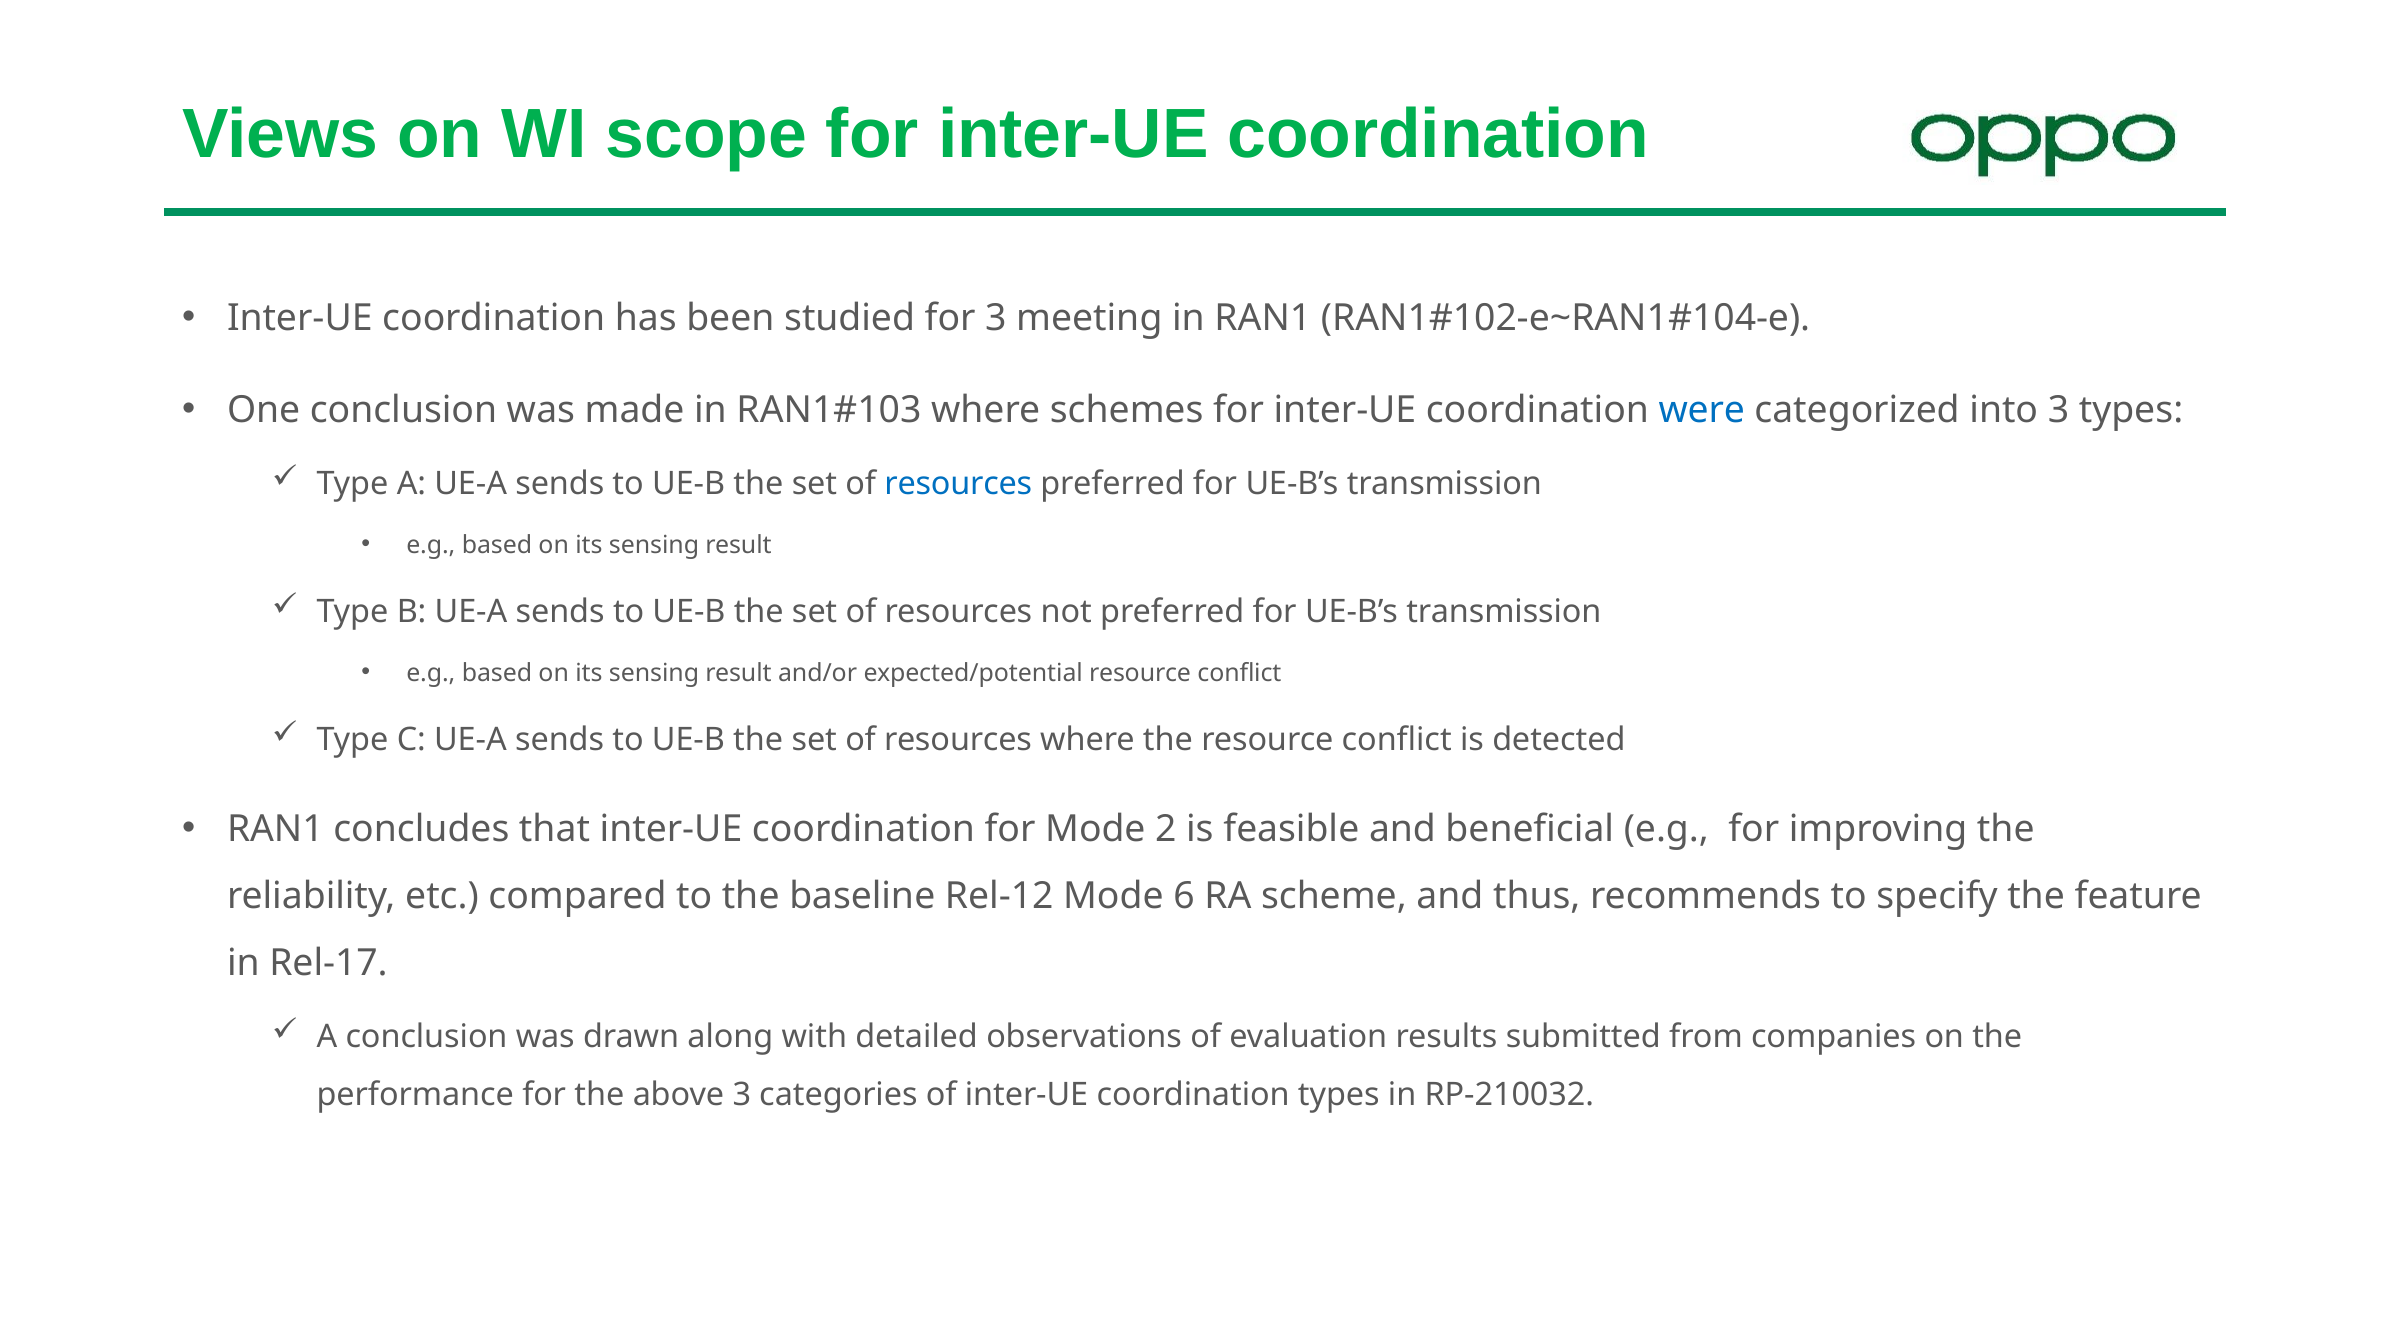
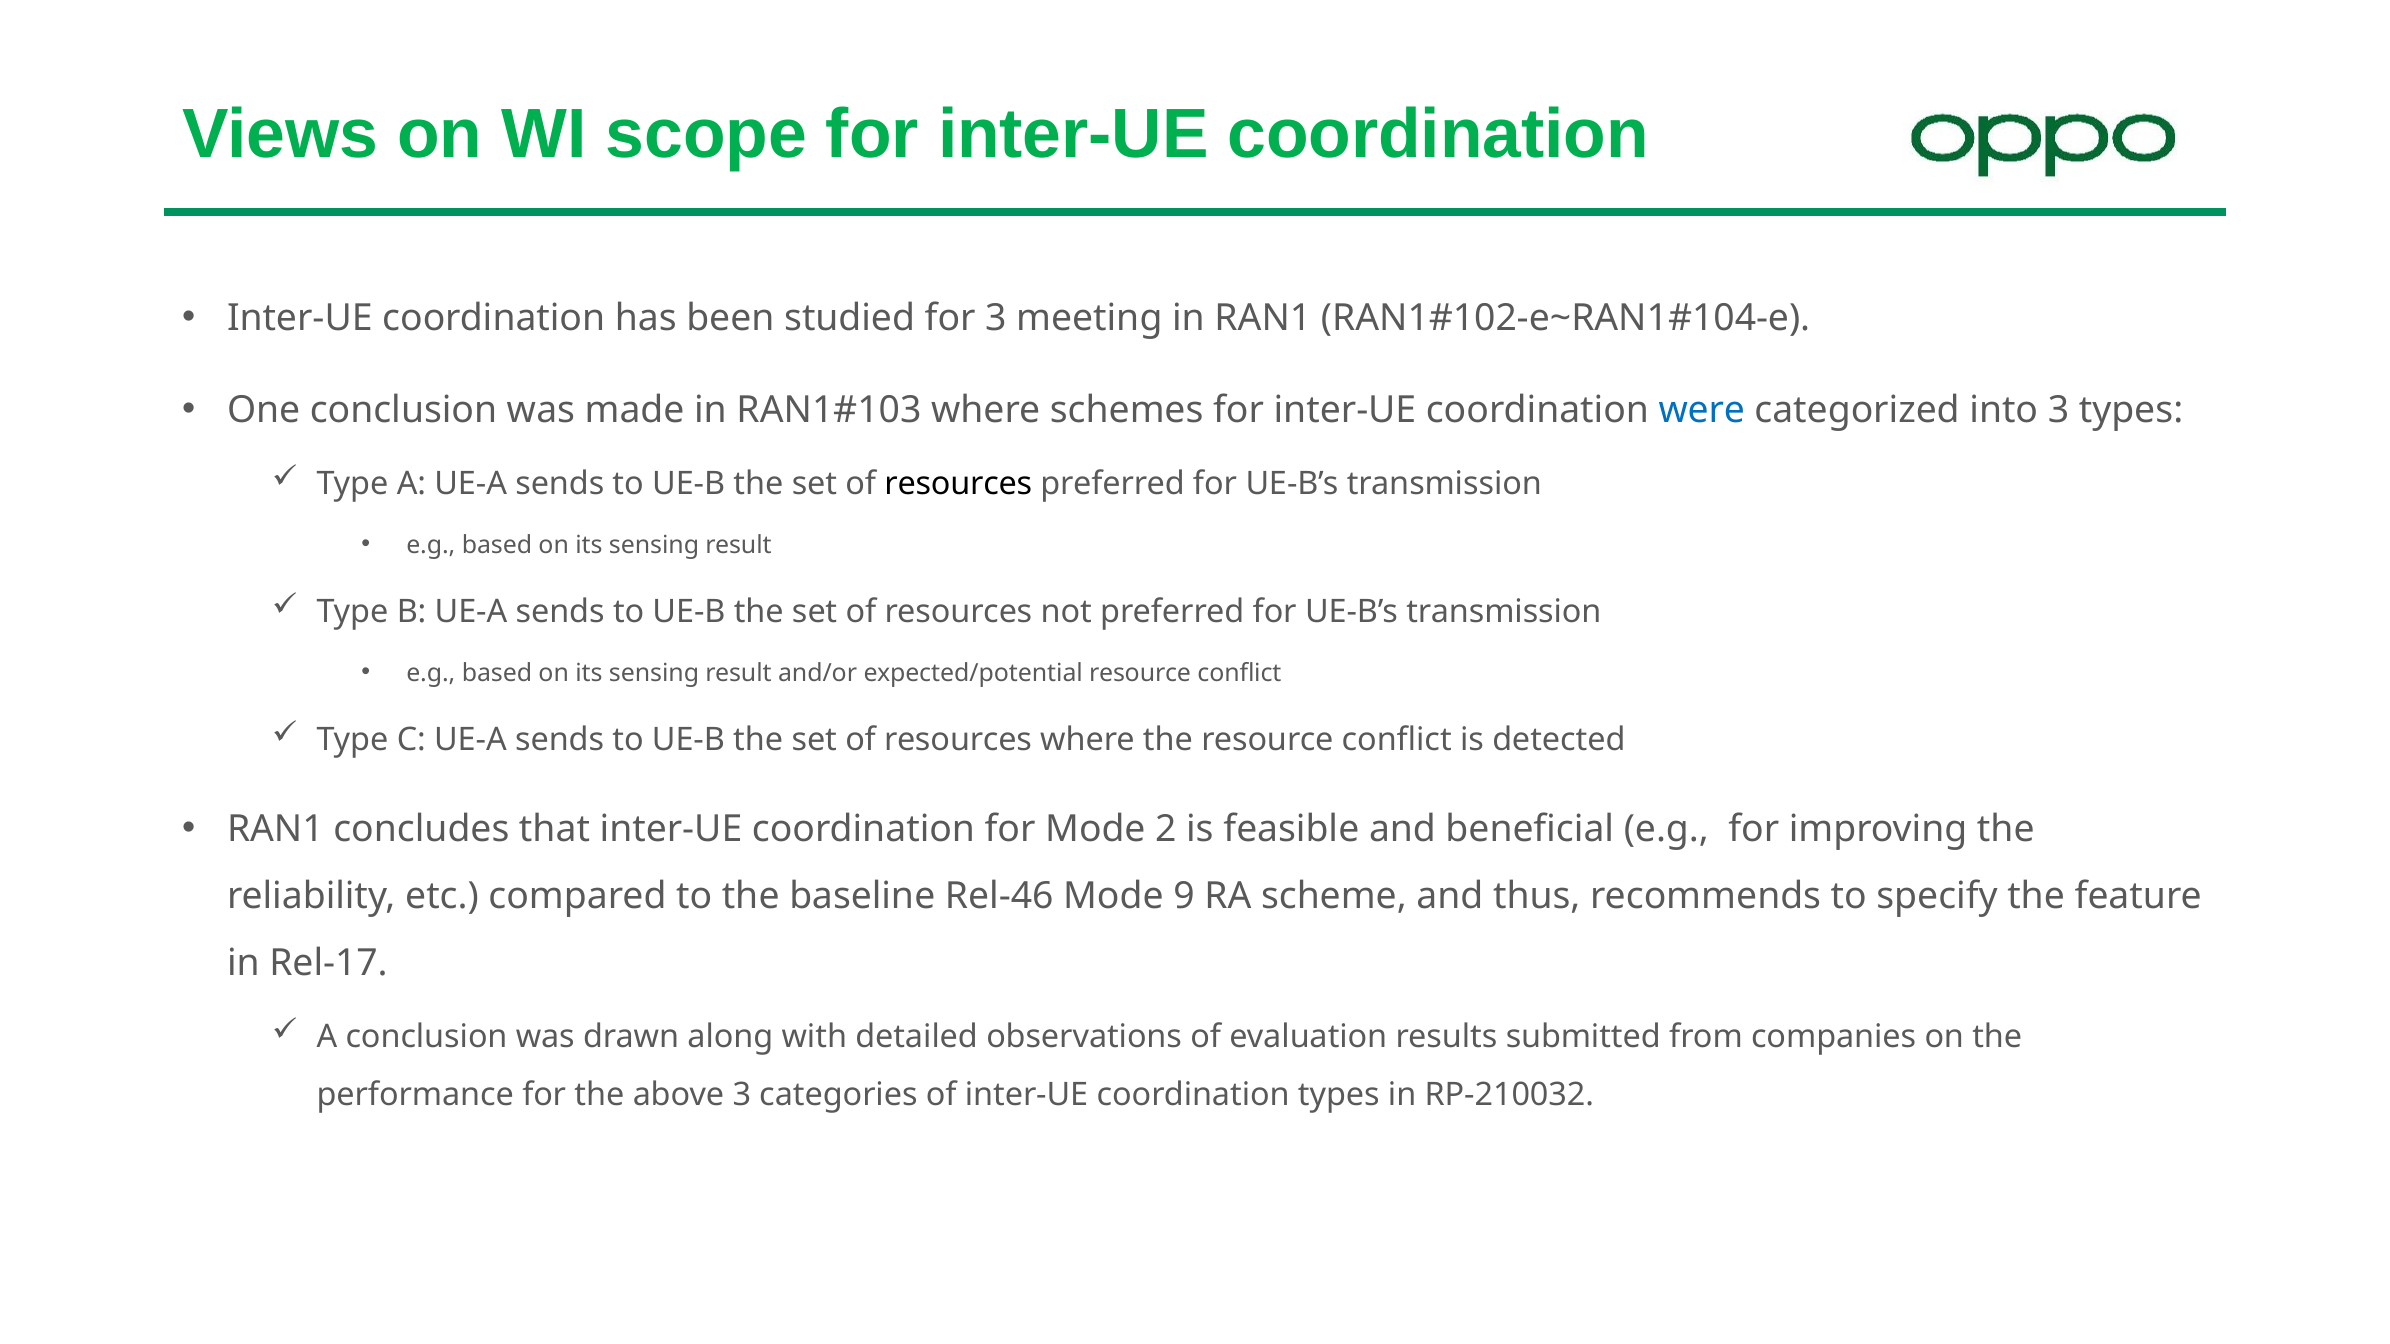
resources at (958, 484) colour: blue -> black
Rel-12: Rel-12 -> Rel-46
6: 6 -> 9
